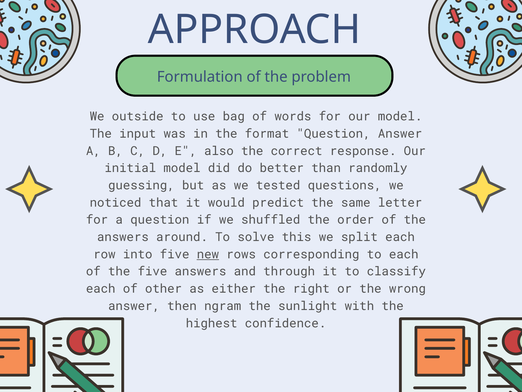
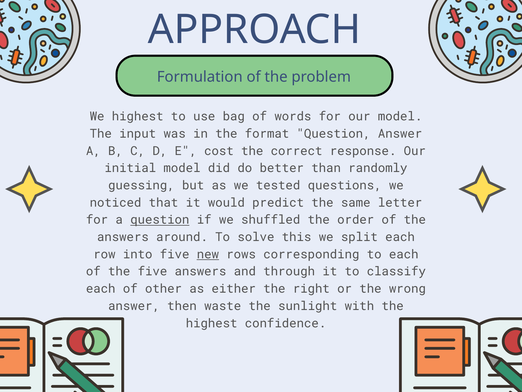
We outside: outside -> highest
also: also -> cost
question at (160, 220) underline: none -> present
ngram: ngram -> waste
